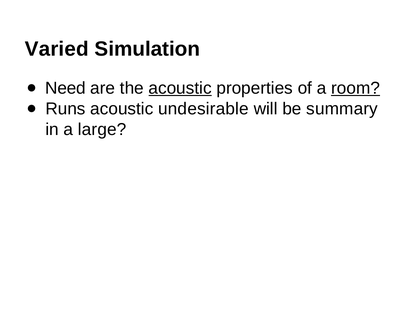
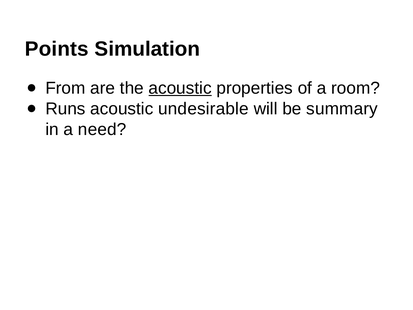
Varied: Varied -> Points
Need: Need -> From
room underline: present -> none
large: large -> need
